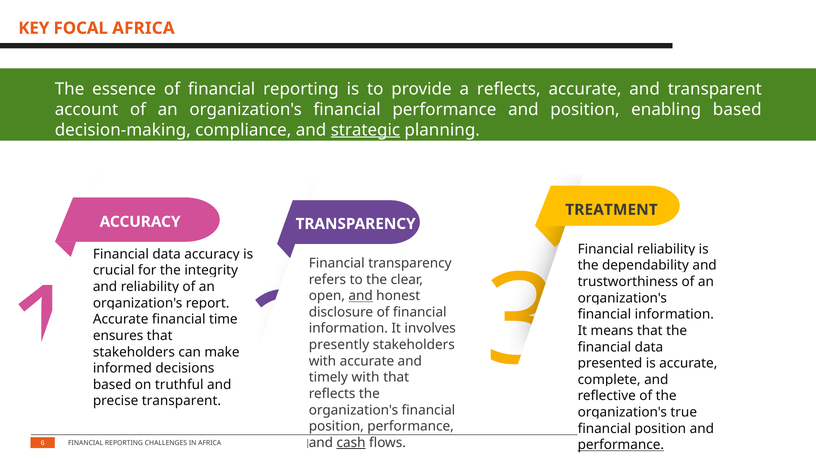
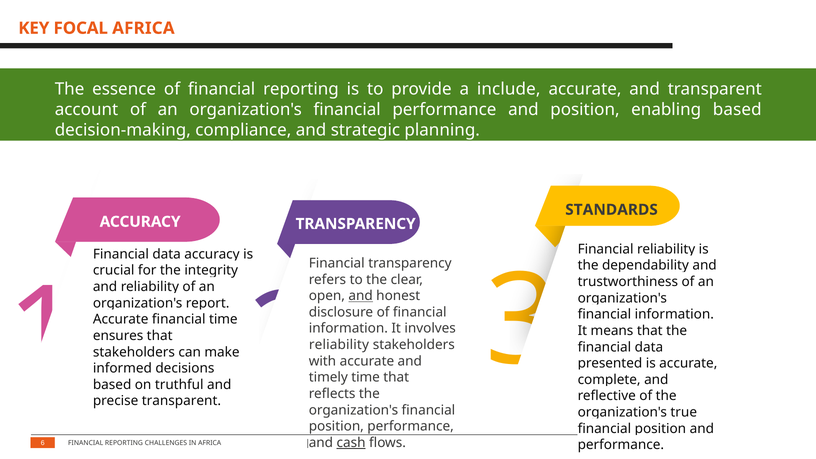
a reflects: reflects -> include
strategic underline: present -> none
TREATMENT: TREATMENT -> STANDARDS
presently at (339, 345): presently -> reliability
timely with: with -> time
performance at (621, 445) underline: present -> none
